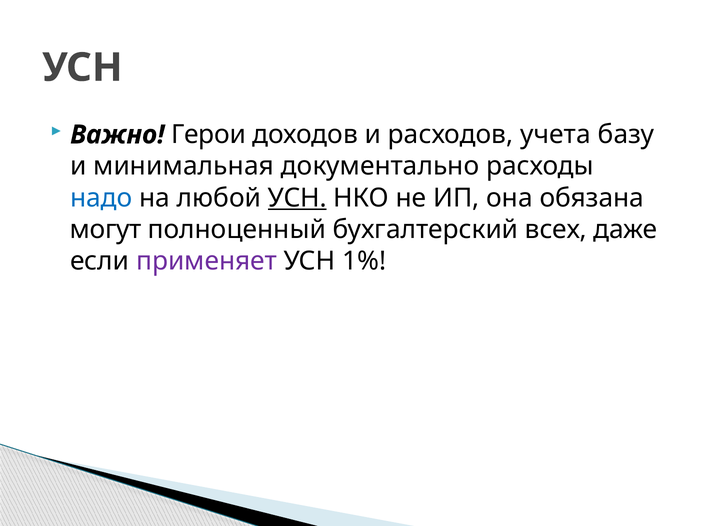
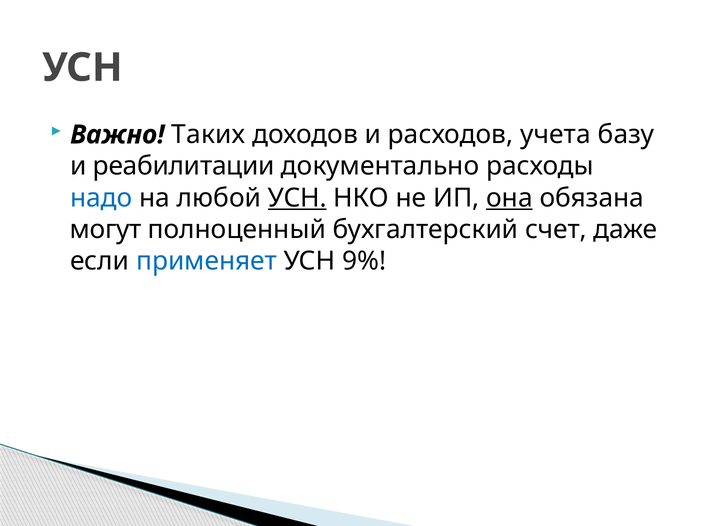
Герои: Герои -> Таких
минимальная: минимальная -> реабилитации
она underline: none -> present
всех: всех -> счет
применяет colour: purple -> blue
1%: 1% -> 9%
